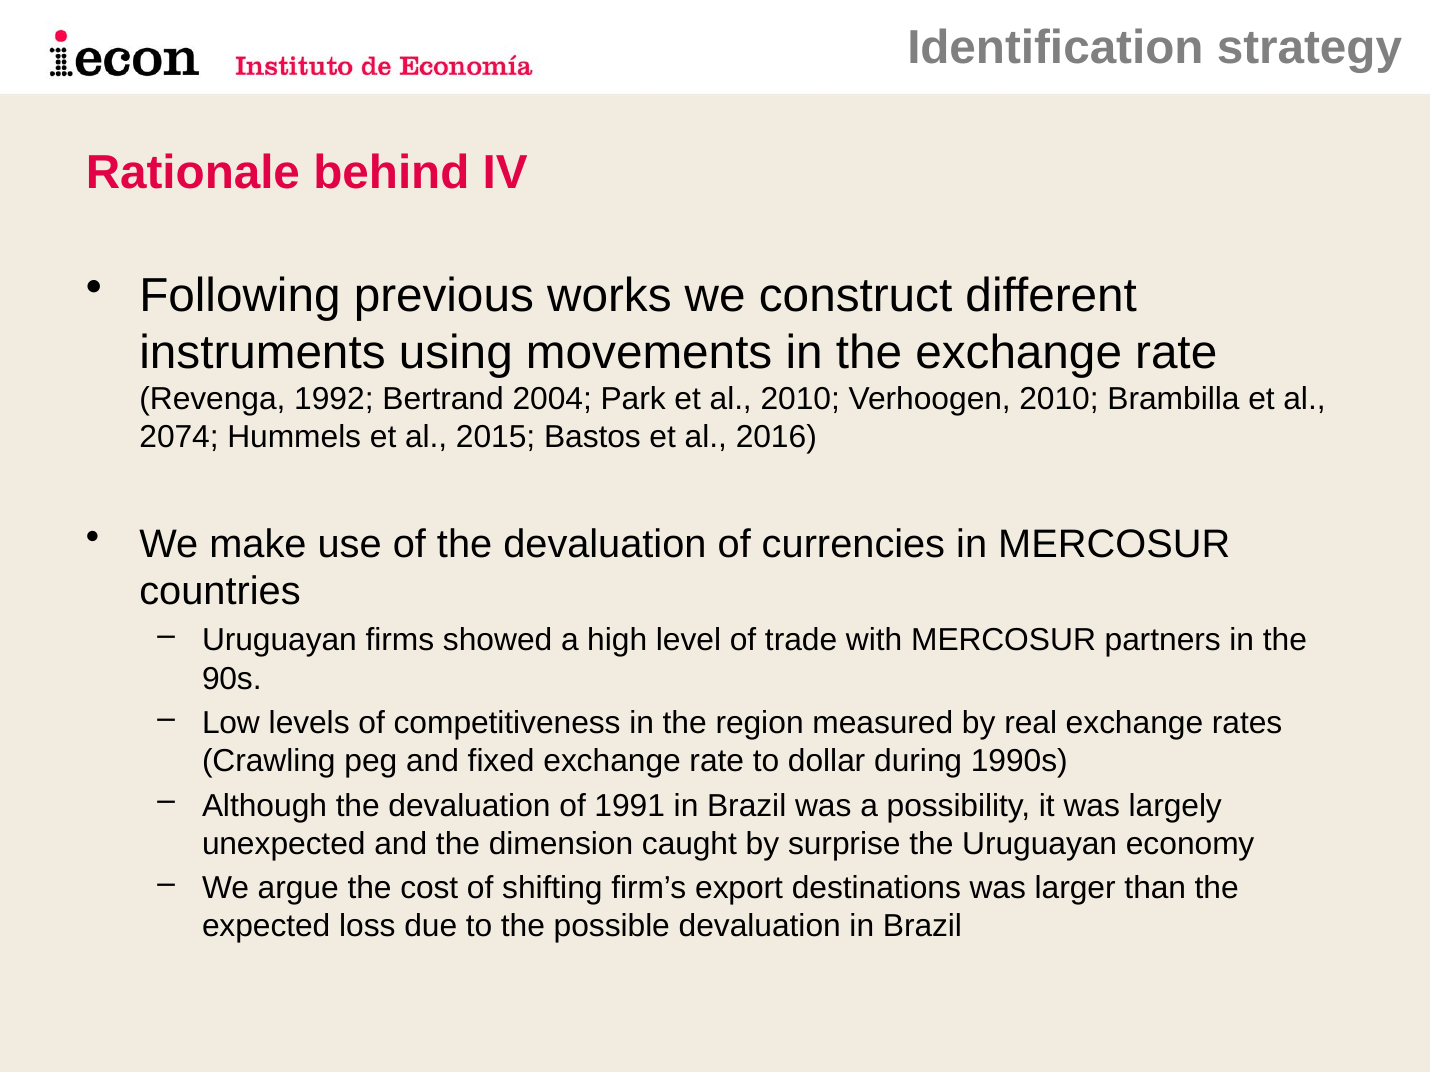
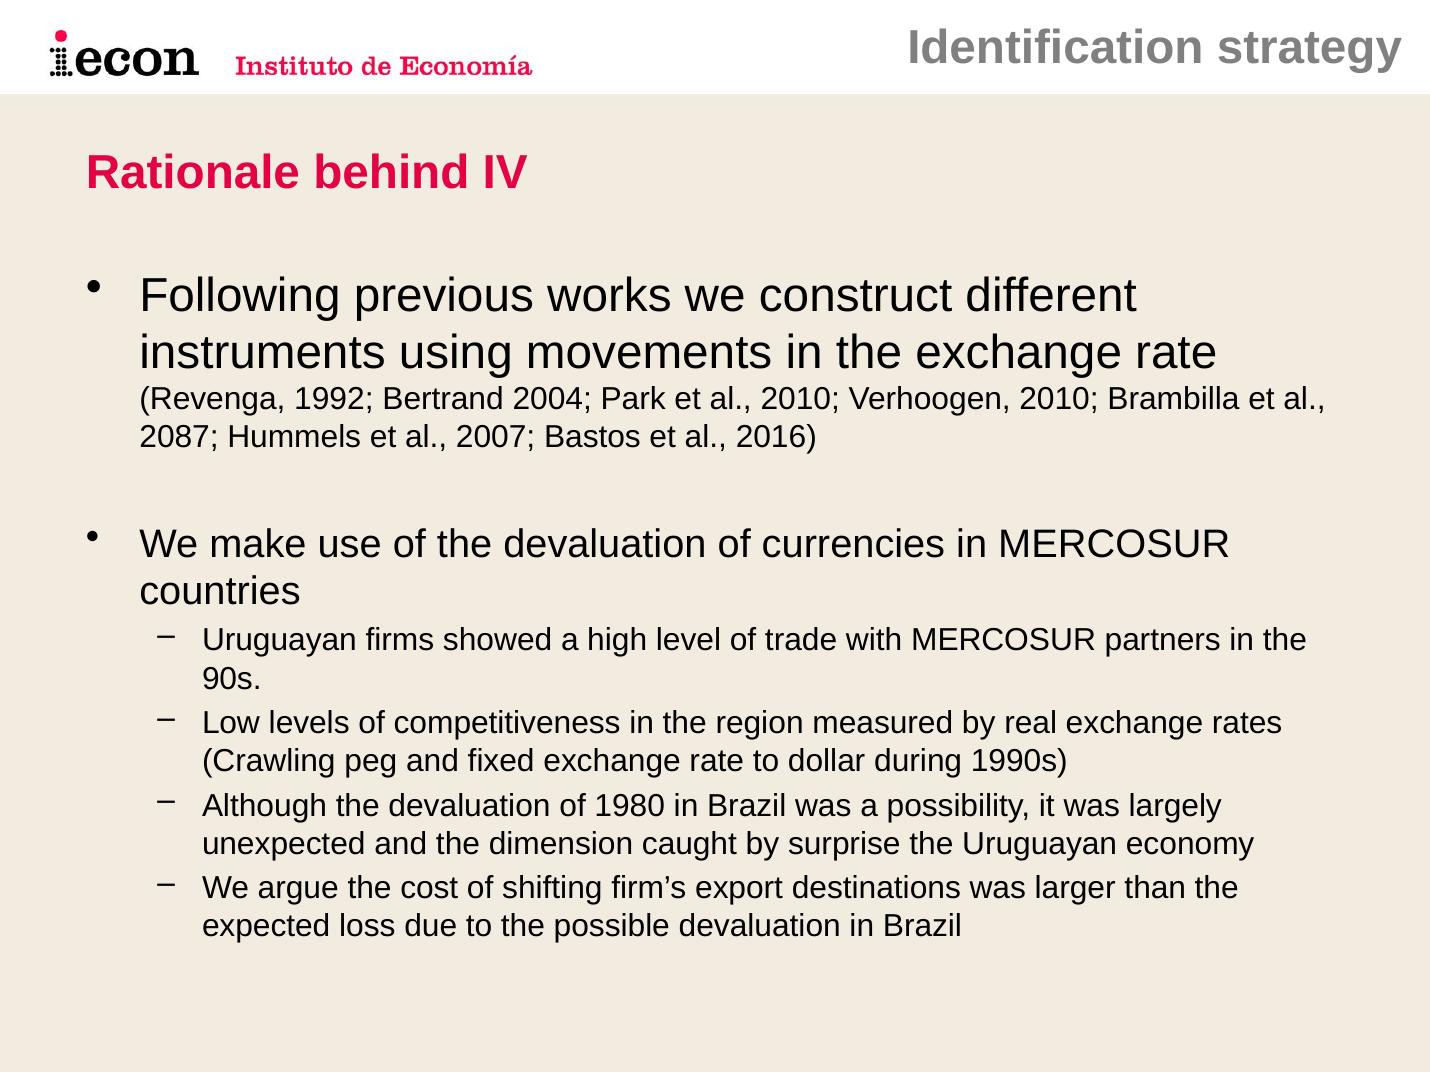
2074: 2074 -> 2087
2015: 2015 -> 2007
1991: 1991 -> 1980
